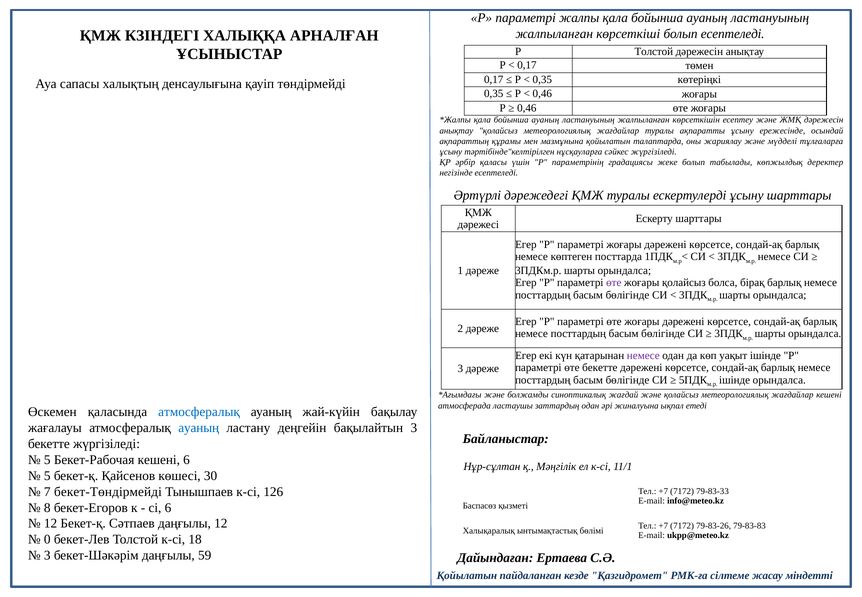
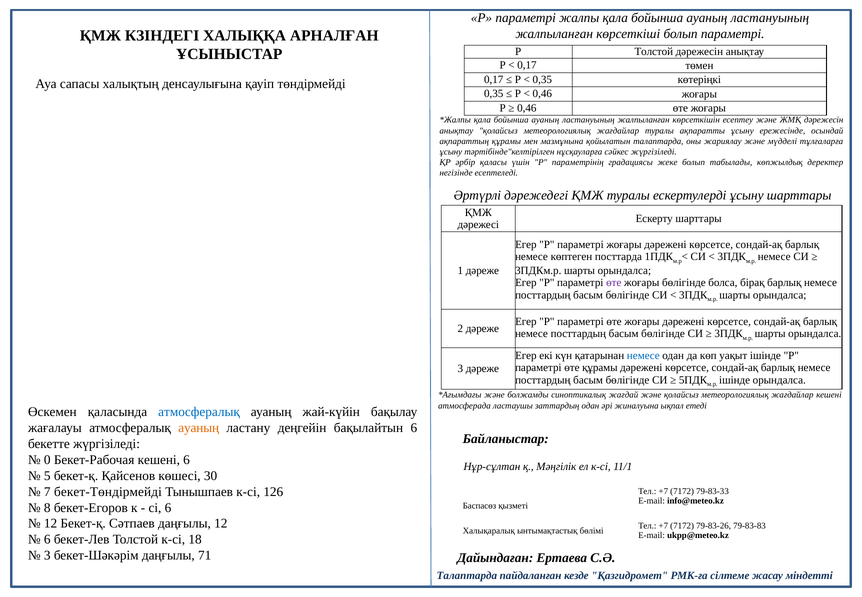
болып есептеледі: есептеледі -> параметрі
жоғары қолайсыз: қолайсыз -> бөлігінде
немесе at (643, 355) colour: purple -> blue
өте бекетте: бекетте -> құрамы
ауаның at (199, 428) colour: blue -> orange
бақылайтын 3: 3 -> 6
5 at (47, 460): 5 -> 0
0 at (47, 539): 0 -> 6
59: 59 -> 71
Қойылатын at (467, 575): Қойылатын -> Талаптарда
